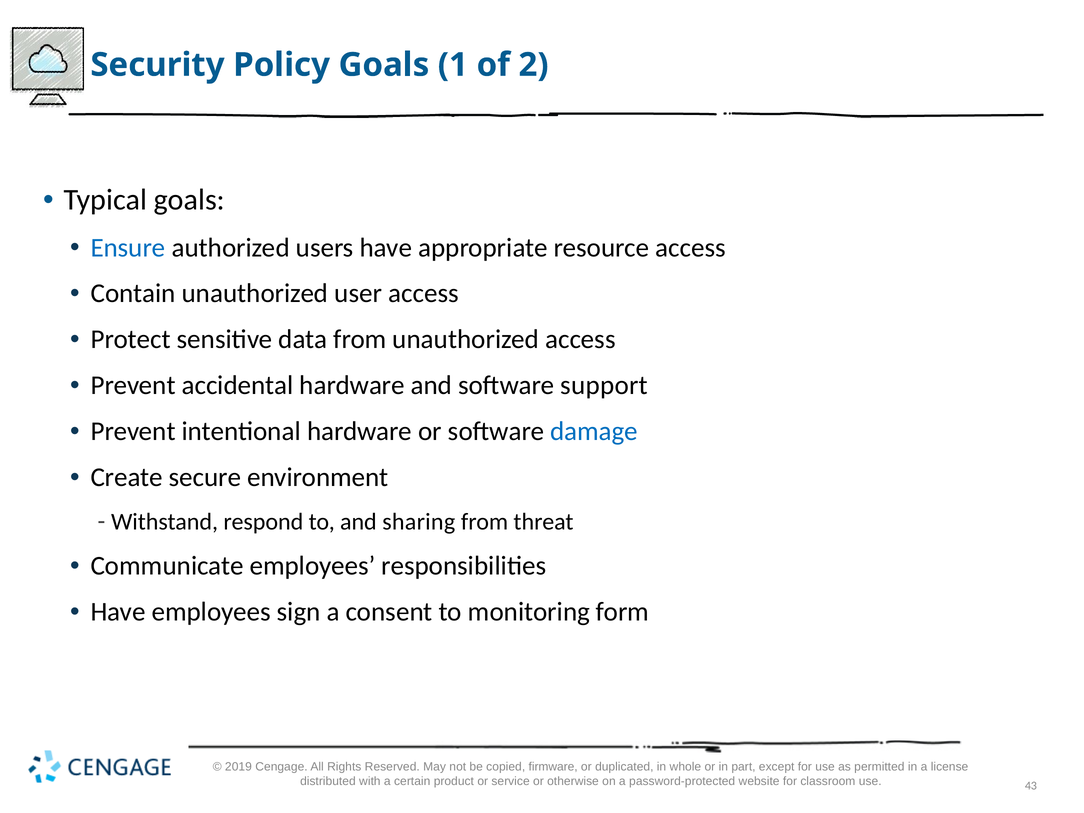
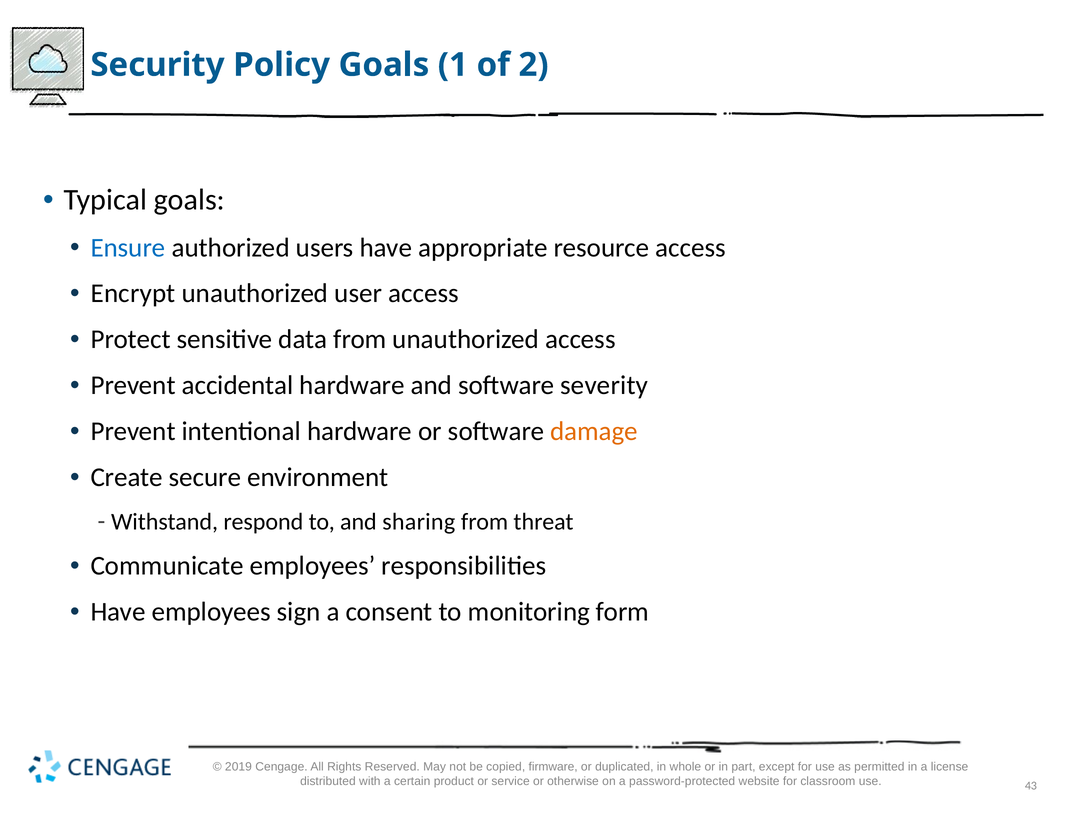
Contain: Contain -> Encrypt
support: support -> severity
damage colour: blue -> orange
